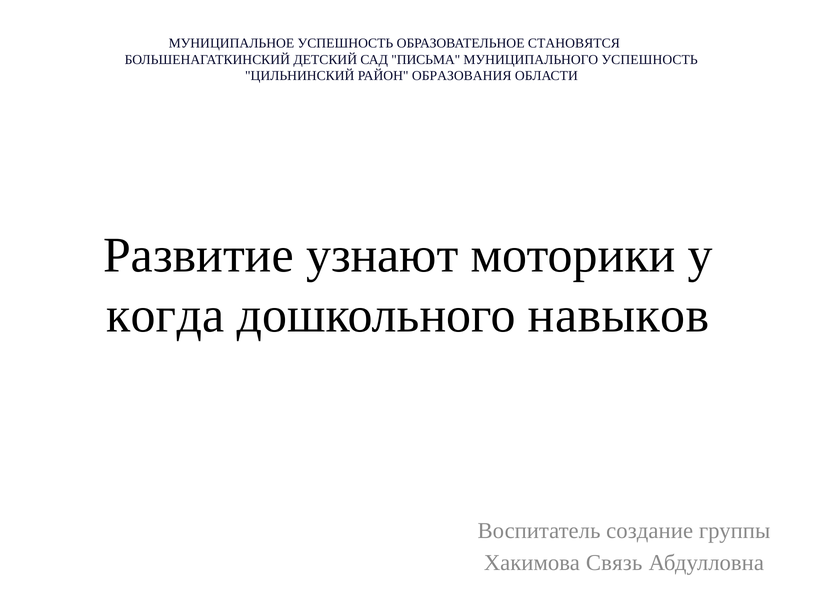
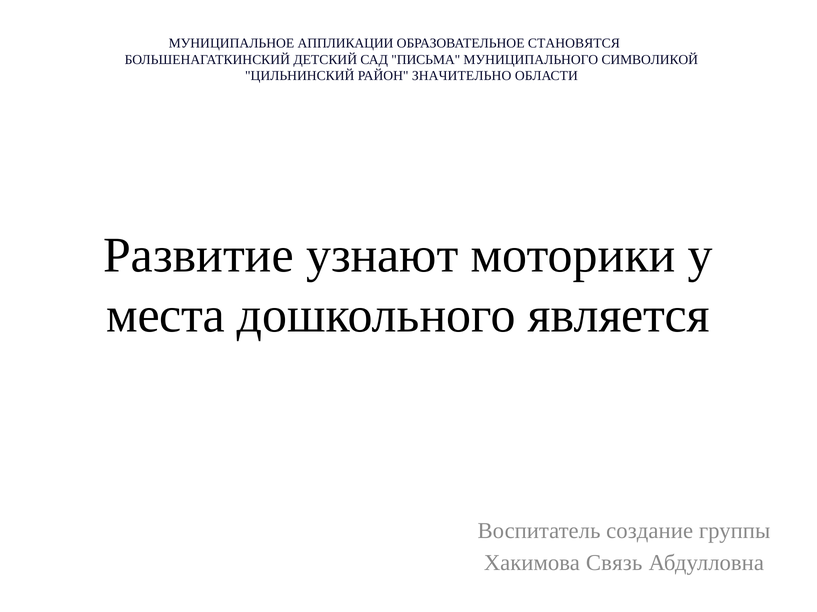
МУНИЦИПАЛЬНОЕ УСПЕШНОСТЬ: УСПЕШНОСТЬ -> АППЛИКАЦИИ
МУНИЦИПАЛЬНОГО УСПЕШНОСТЬ: УСПЕШНОСТЬ -> СИМВОЛИКОЙ
ОБРАЗОВАНИЯ: ОБРАЗОВАНИЯ -> ЗНАЧИТЕЛЬНО
когда: когда -> места
навыков: навыков -> является
